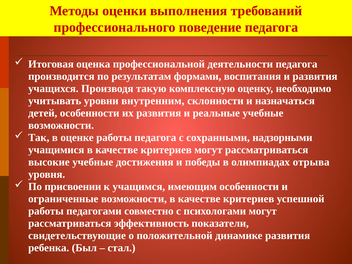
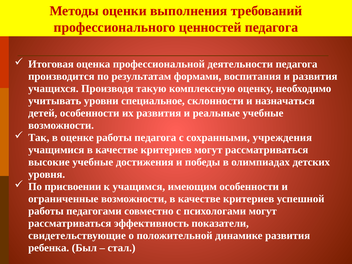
поведение: поведение -> ценностей
внутренним: внутренним -> специальное
надзорными: надзорными -> учреждения
отрыва: отрыва -> детских
